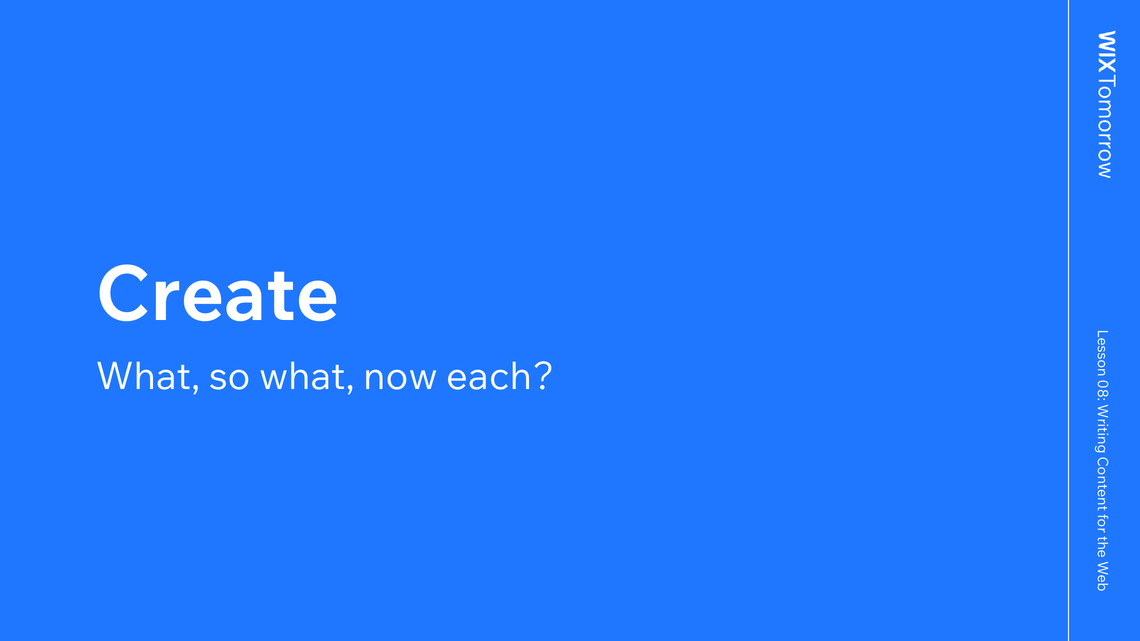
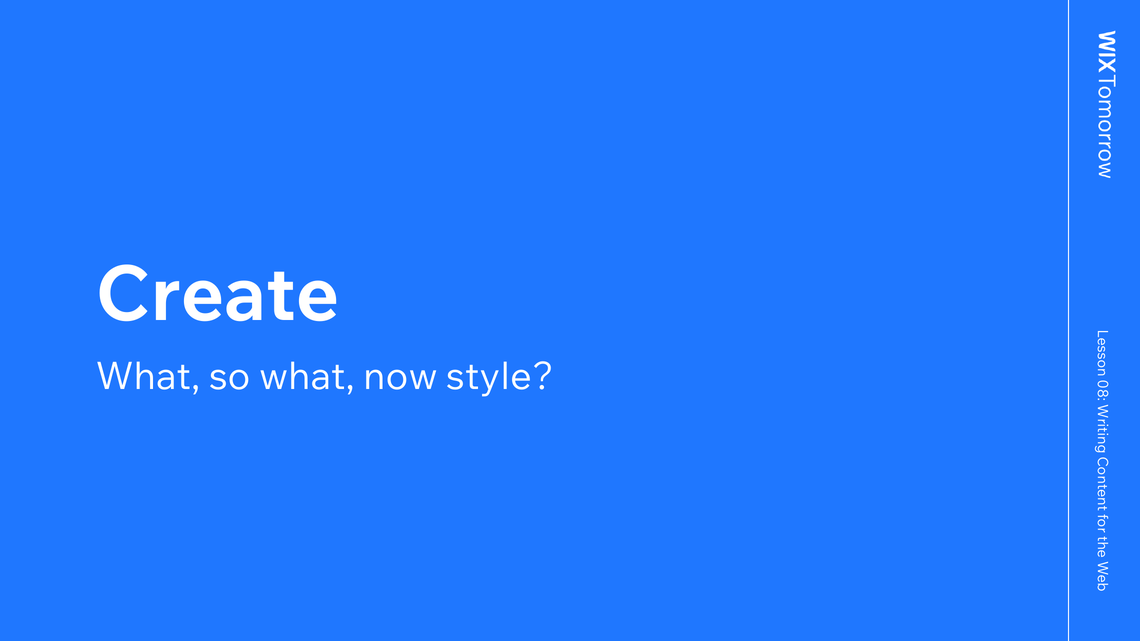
each: each -> style
